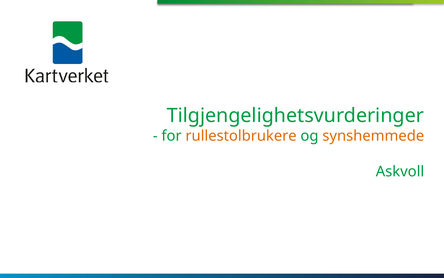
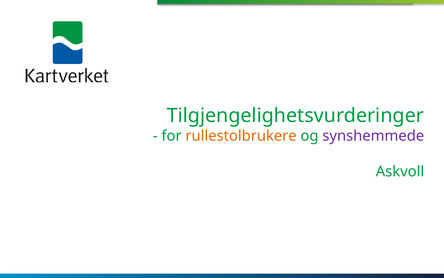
synshemmede colour: orange -> purple
